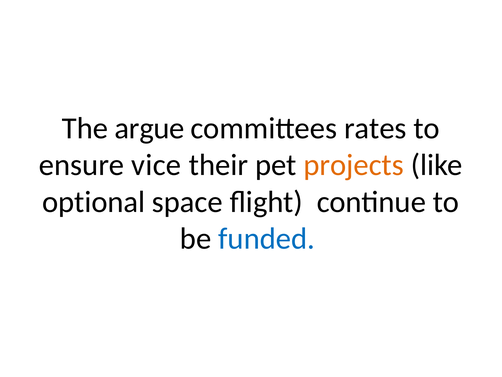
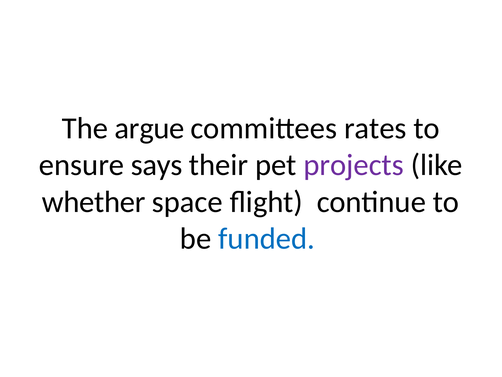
vice: vice -> says
projects colour: orange -> purple
optional: optional -> whether
